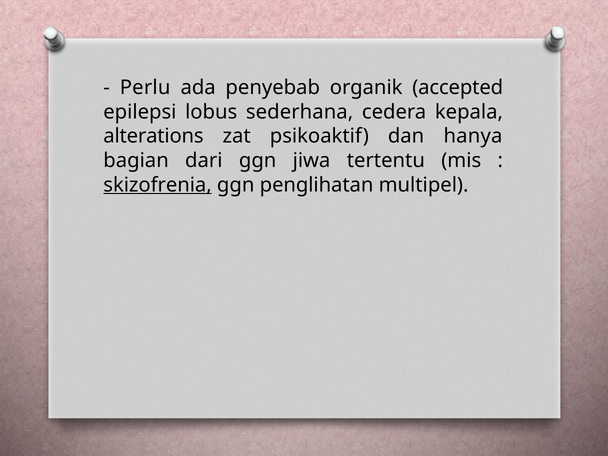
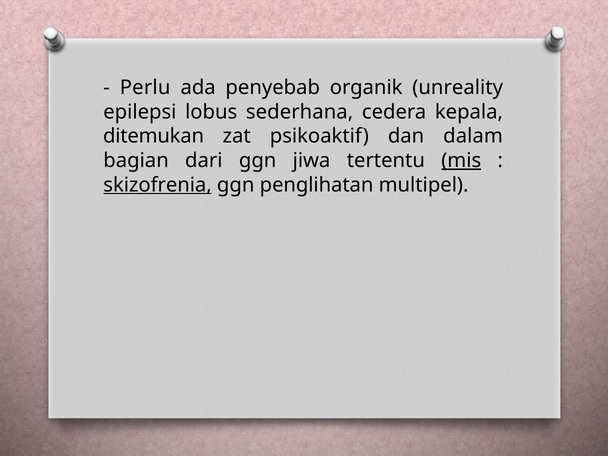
accepted: accepted -> unreality
alterations: alterations -> ditemukan
hanya: hanya -> dalam
mis underline: none -> present
